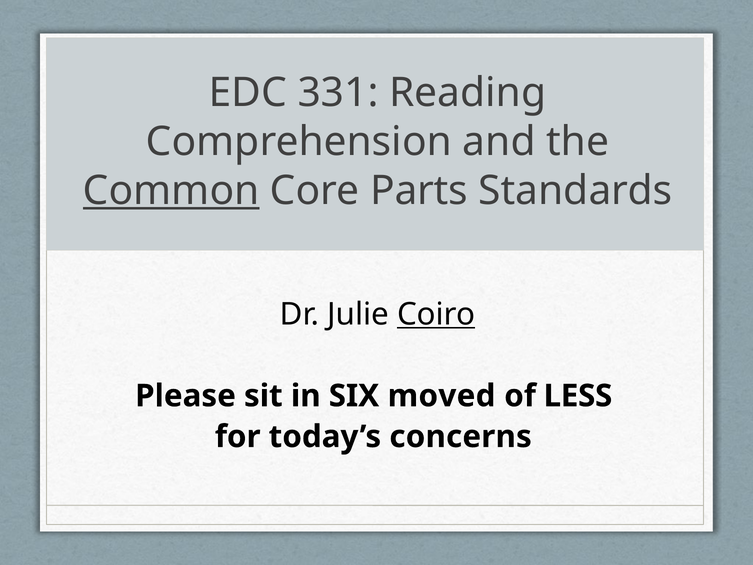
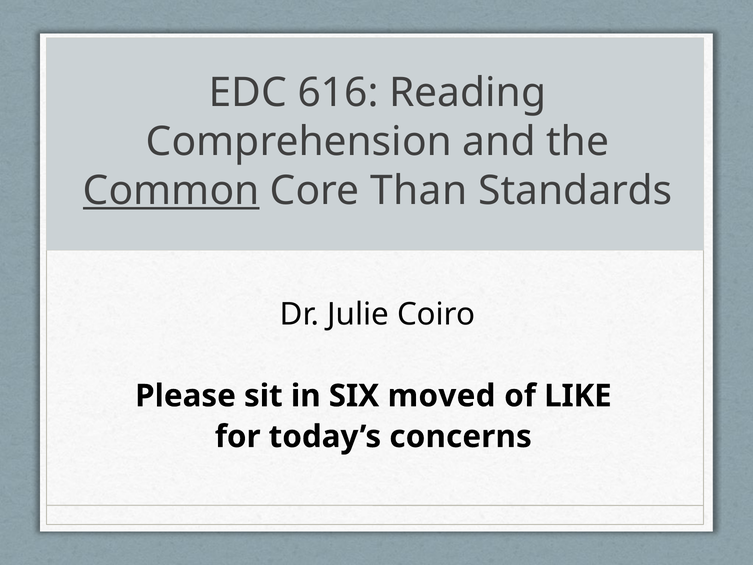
331: 331 -> 616
Parts: Parts -> Than
Coiro underline: present -> none
LESS: LESS -> LIKE
